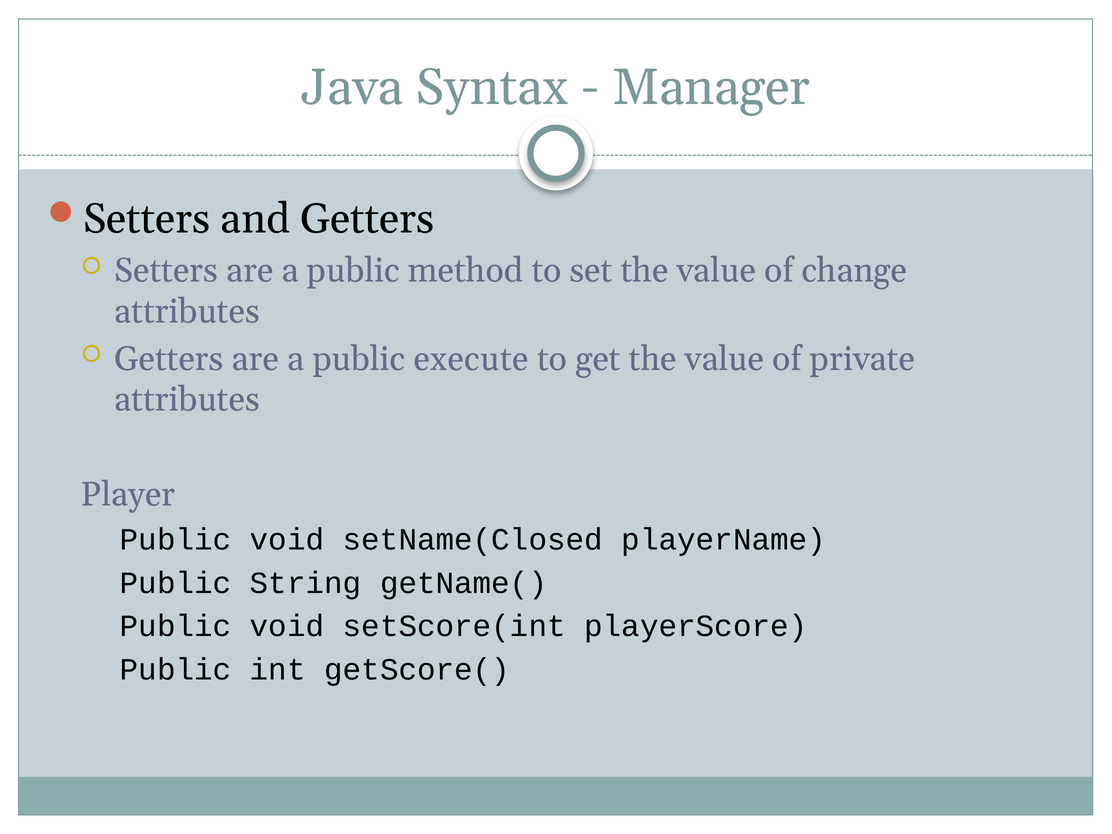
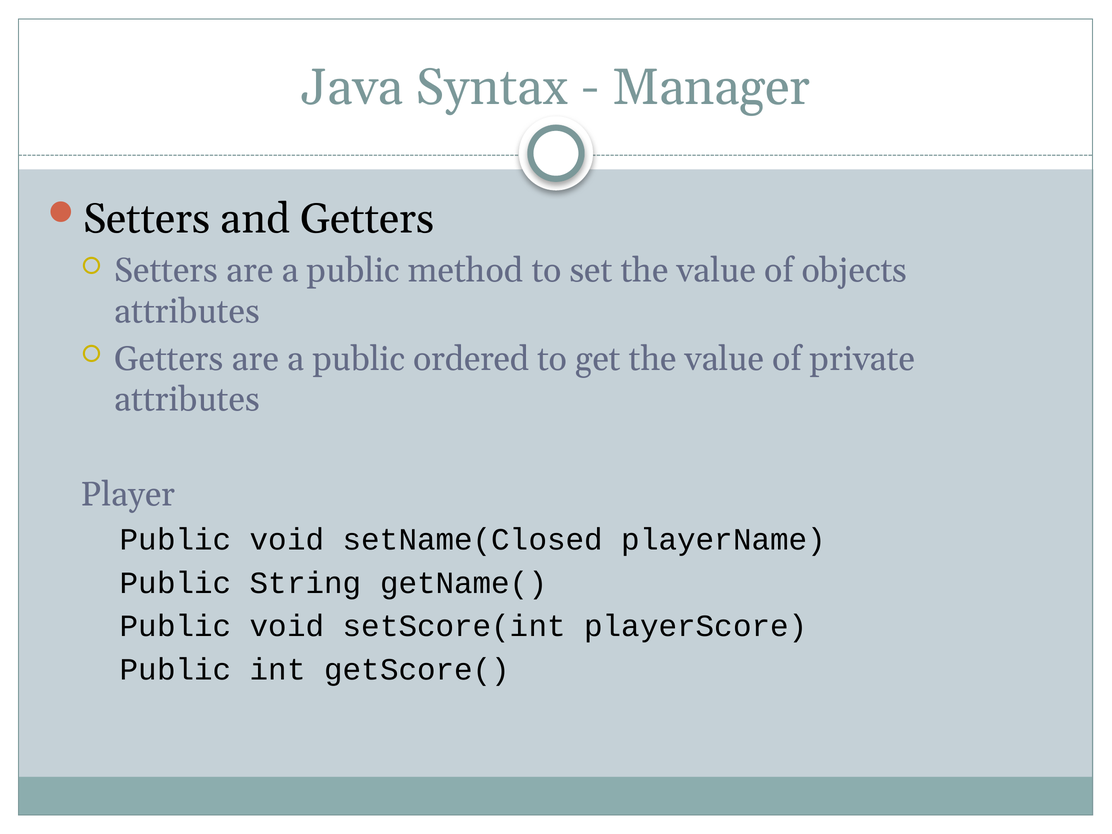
change: change -> objects
execute: execute -> ordered
